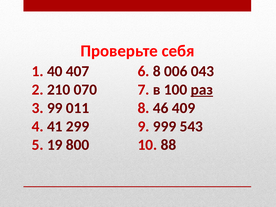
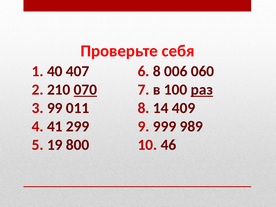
043: 043 -> 060
070 underline: none -> present
46: 46 -> 14
543: 543 -> 989
88: 88 -> 46
